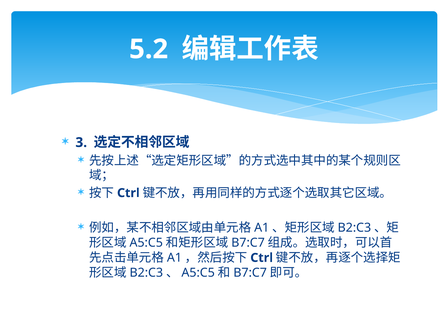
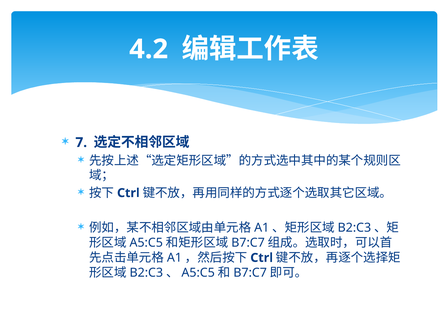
5.2: 5.2 -> 4.2
3: 3 -> 7
